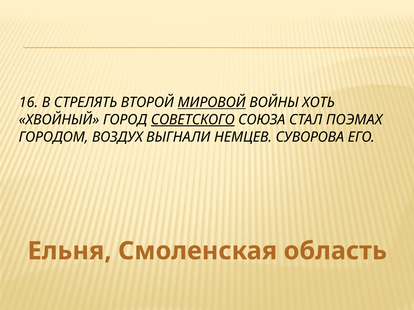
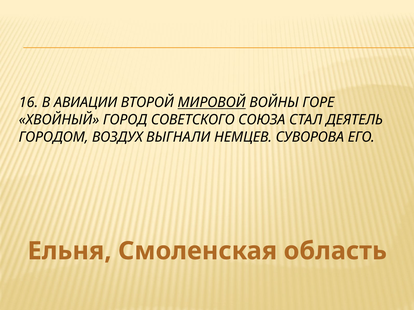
СТРЕЛЯТЬ: СТРЕЛЯТЬ -> АВИАЦИИ
ХОТЬ: ХОТЬ -> ГОРЕ
СОВЕТСКОГО underline: present -> none
ПОЭМАХ: ПОЭМАХ -> ДЕЯТЕЛЬ
